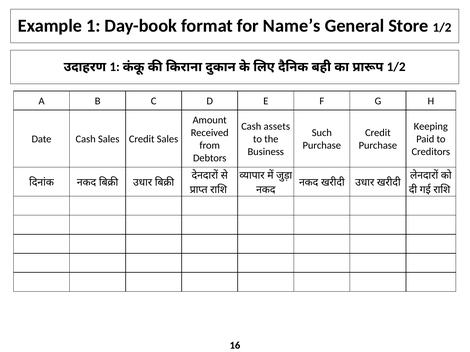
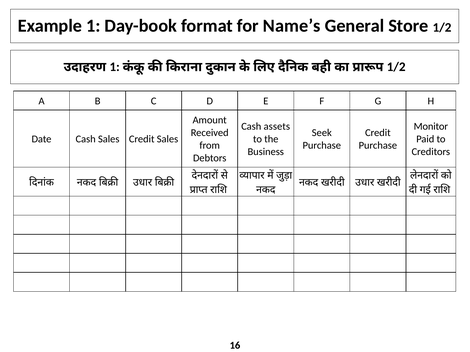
Keeping: Keeping -> Monitor
Such: Such -> Seek
